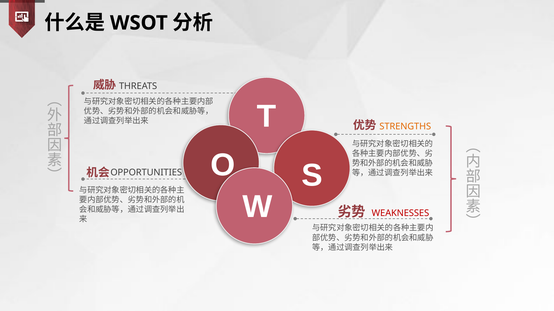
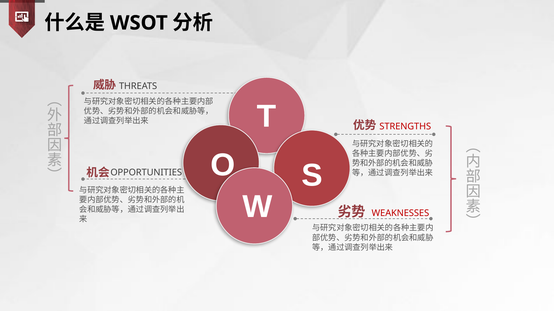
STRENGTHS colour: orange -> red
